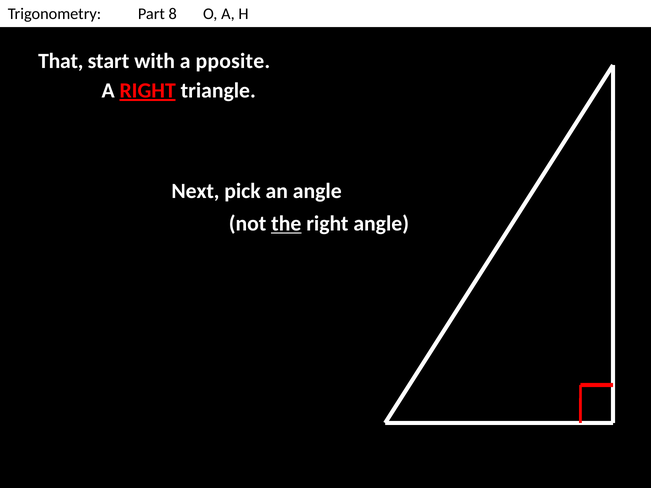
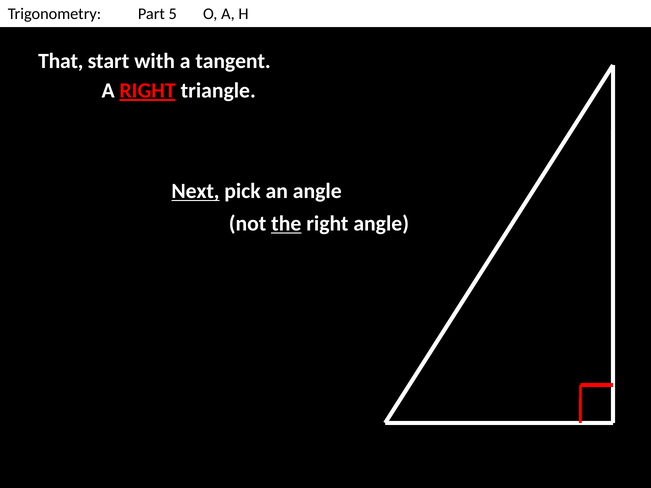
8: 8 -> 5
pposite: pposite -> tangent
Next underline: none -> present
